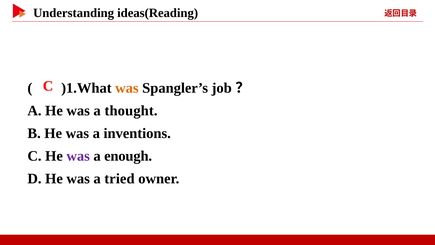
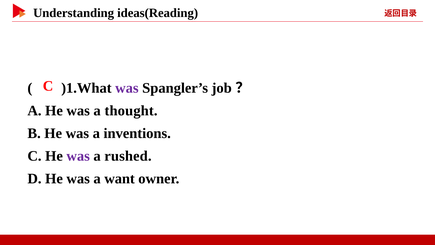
was at (127, 88) colour: orange -> purple
enough: enough -> rushed
tried: tried -> want
